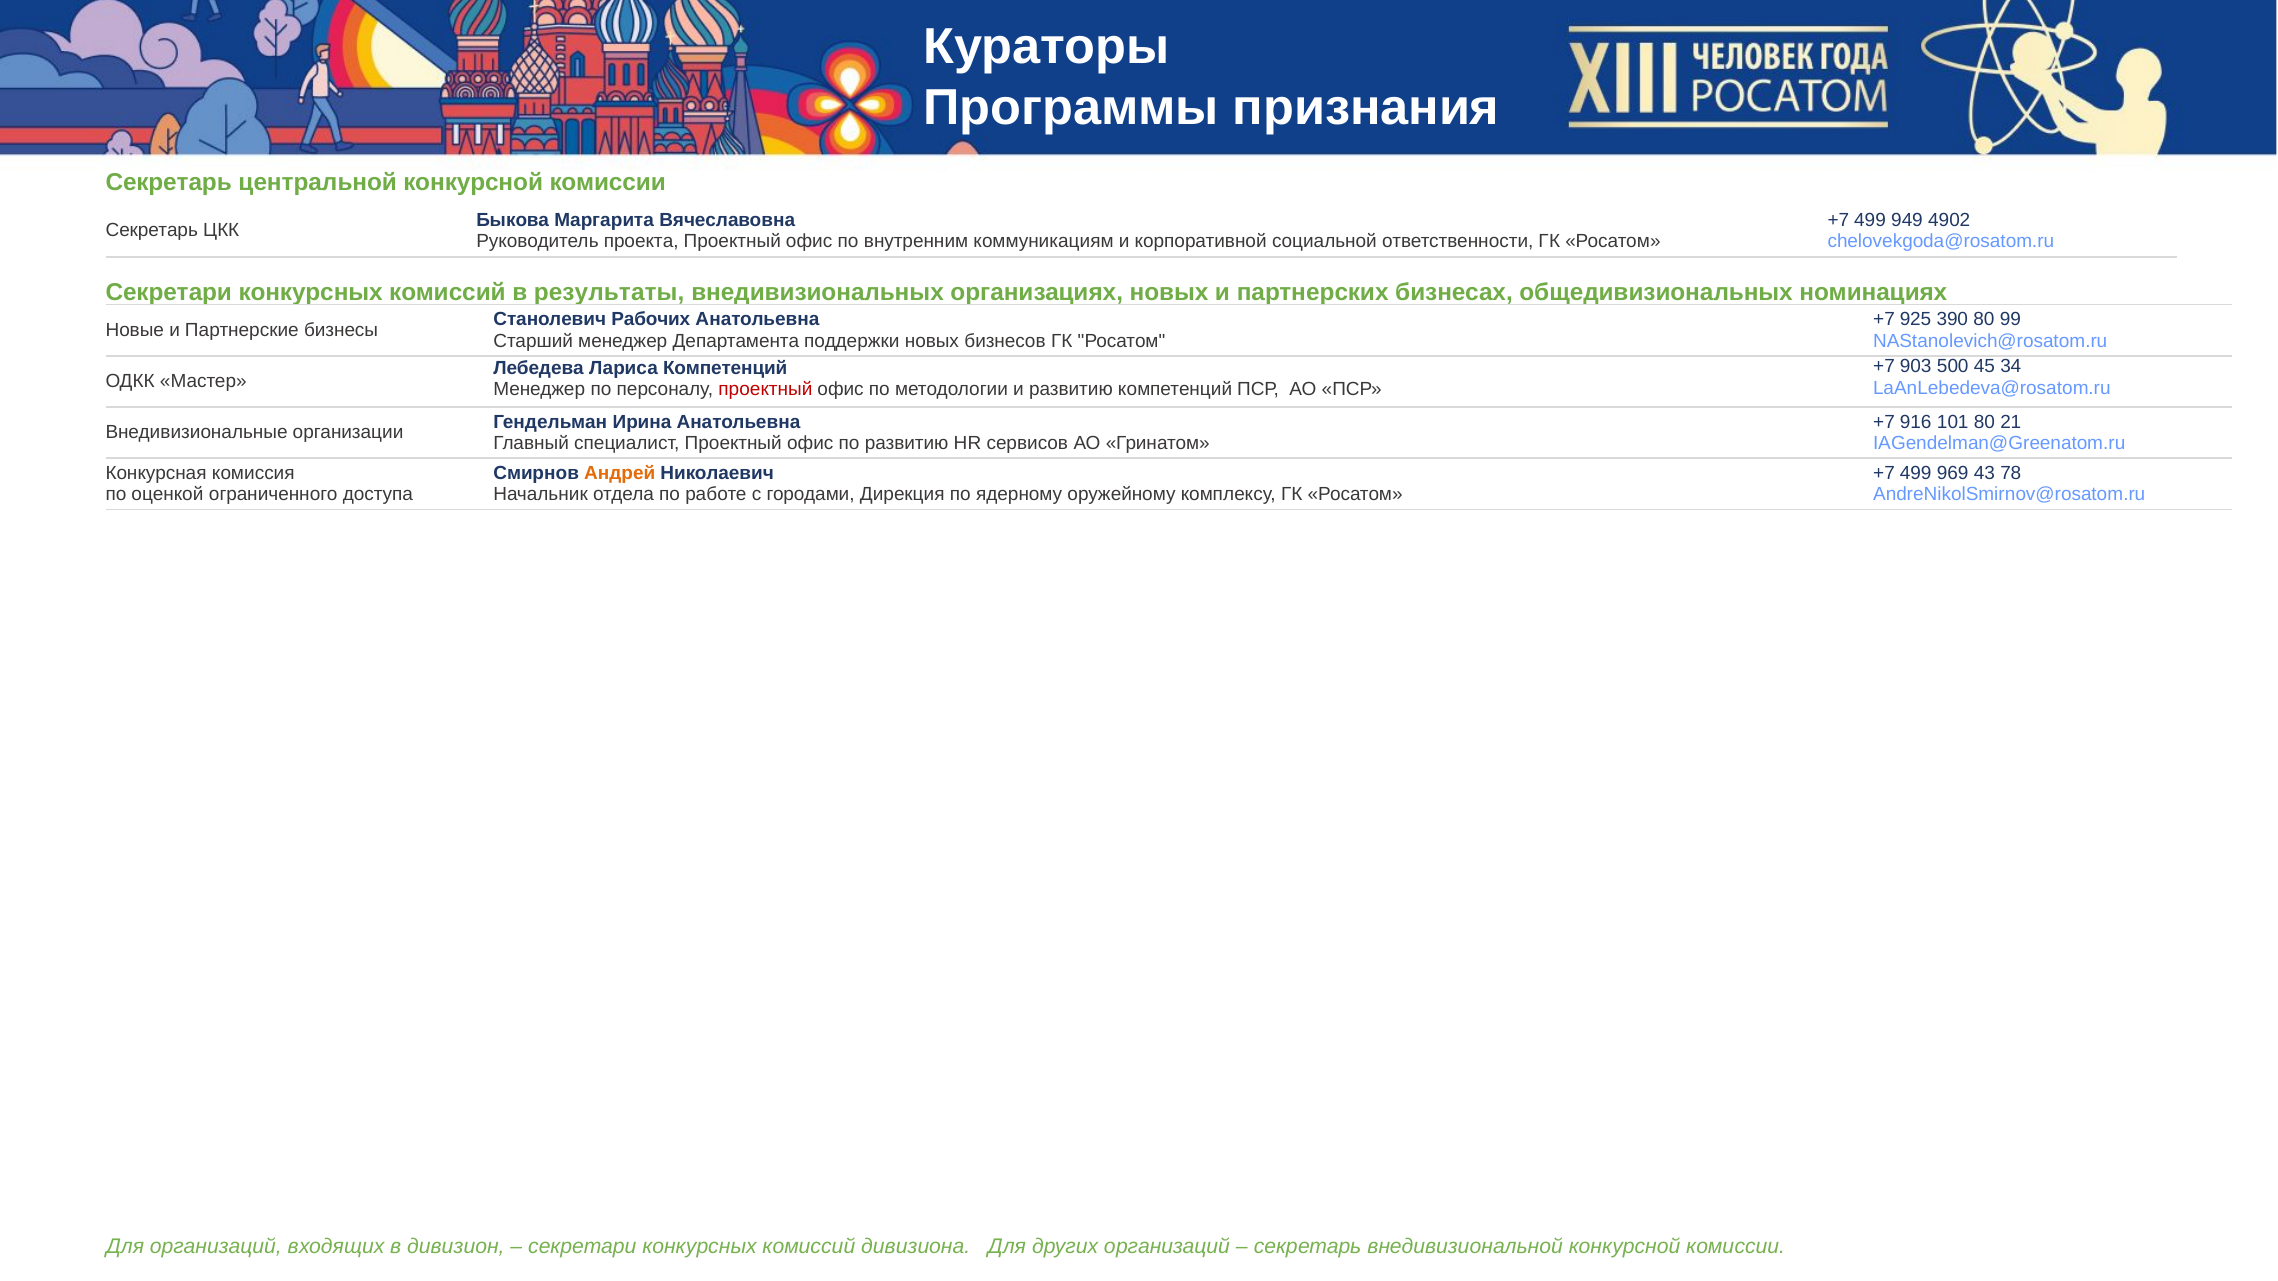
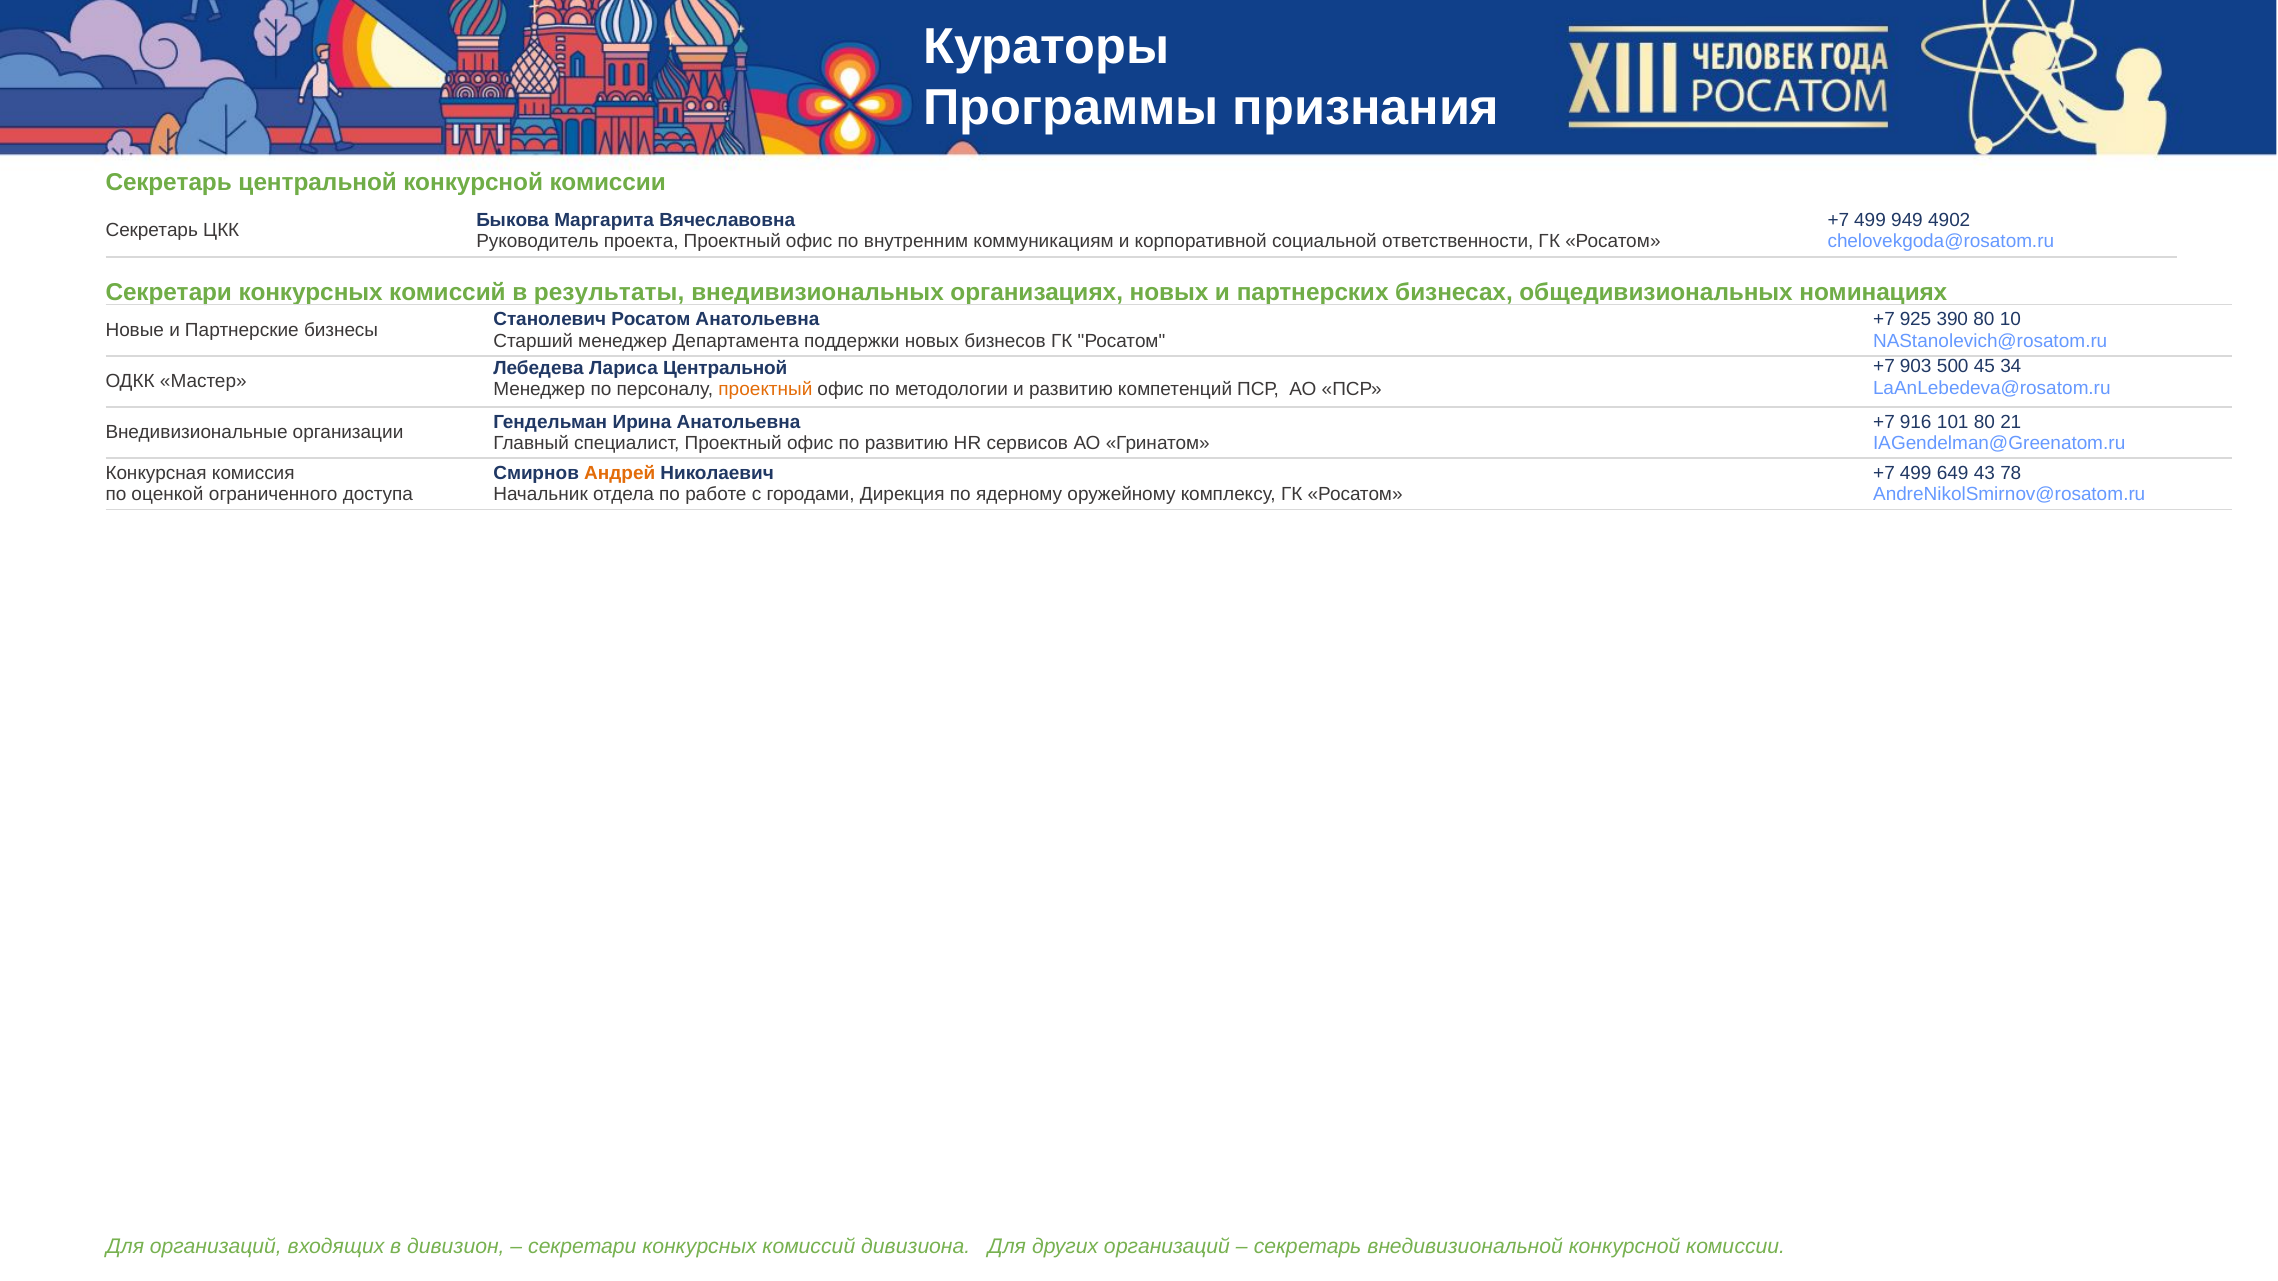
Станолевич Рабочих: Рабочих -> Росатом
99: 99 -> 10
Лариса Компетенций: Компетенций -> Центральной
проектный at (765, 390) colour: red -> orange
969: 969 -> 649
